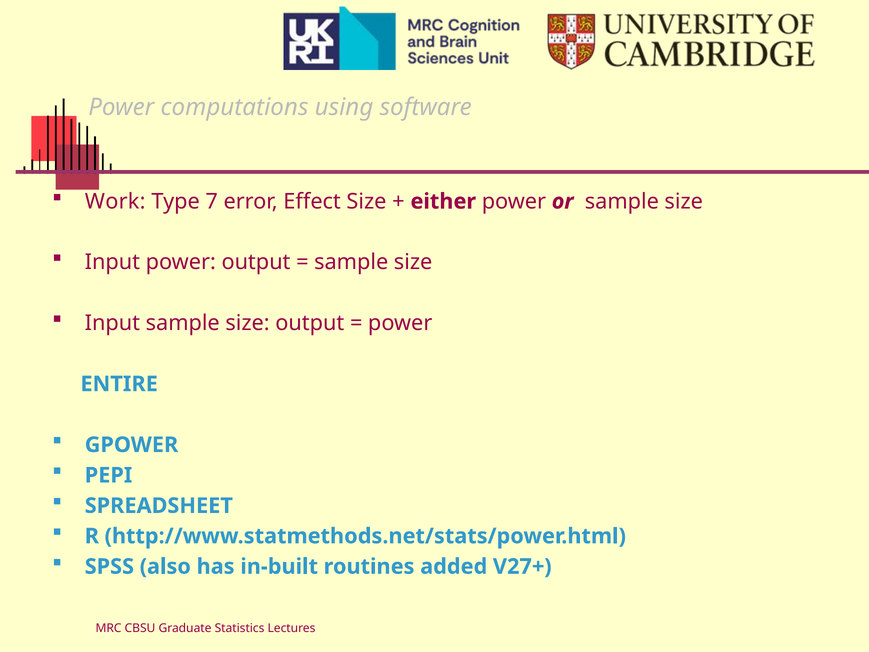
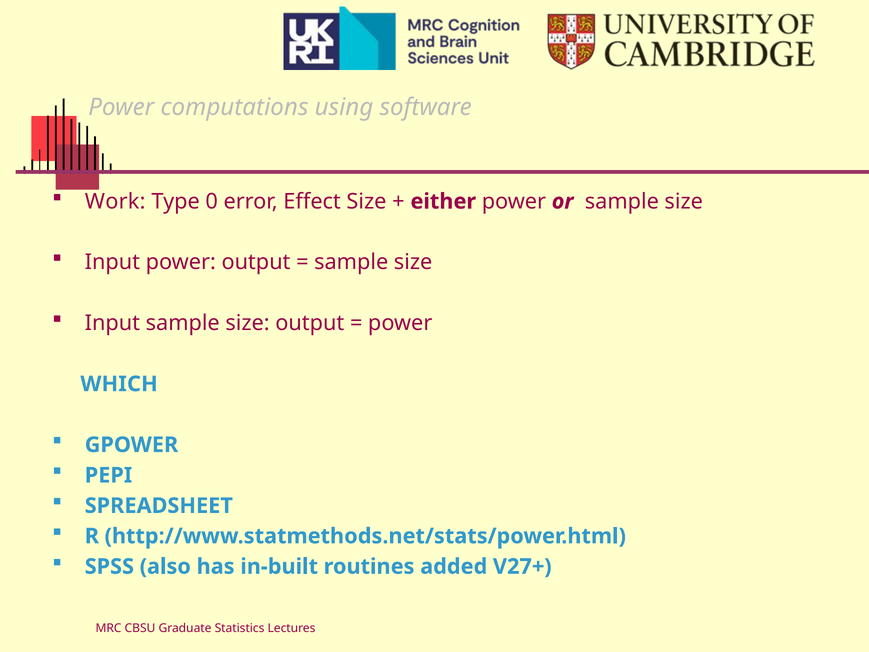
7: 7 -> 0
ENTIRE: ENTIRE -> WHICH
